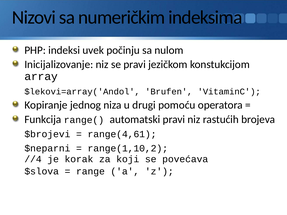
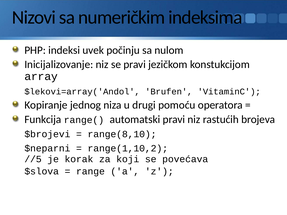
range(4,61: range(4,61 -> range(8,10
//4: //4 -> //5
